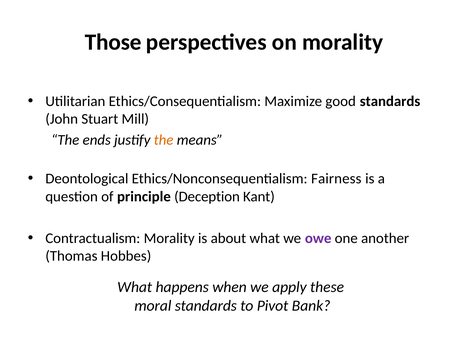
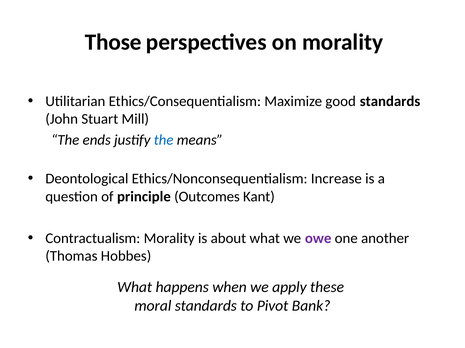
the at (164, 140) colour: orange -> blue
Fairness: Fairness -> Increase
Deception: Deception -> Outcomes
